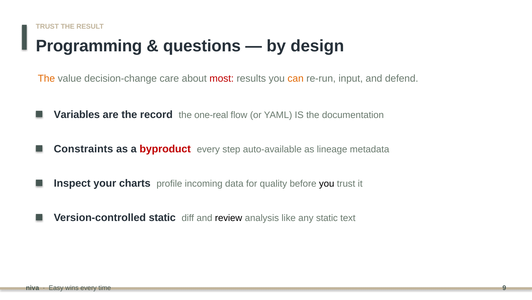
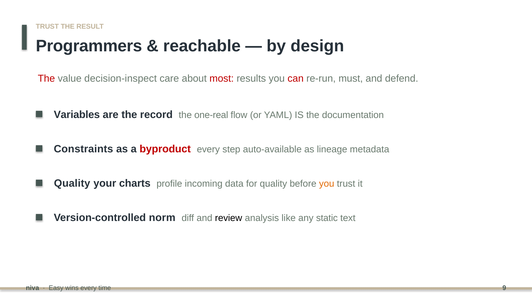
Programming: Programming -> Programmers
questions: questions -> reachable
The at (46, 78) colour: orange -> red
decision-change: decision-change -> decision-inspect
can colour: orange -> red
input: input -> must
Inspect at (72, 183): Inspect -> Quality
you at (327, 183) colour: black -> orange
Version-controlled static: static -> norm
